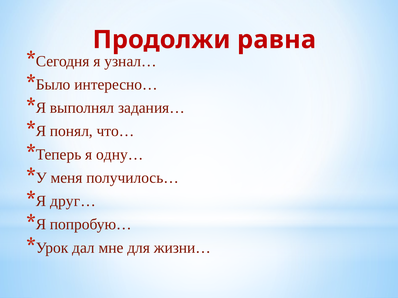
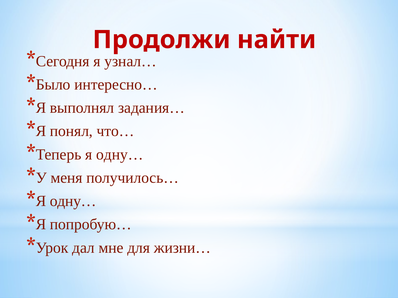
равна: равна -> найти
друг… at (73, 201): друг… -> одну…
